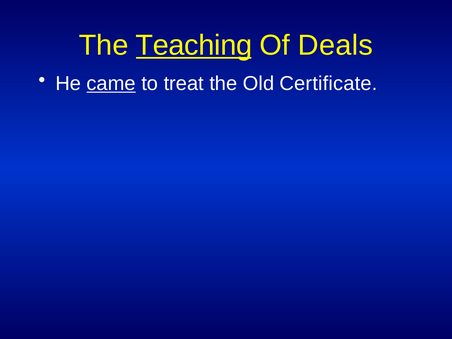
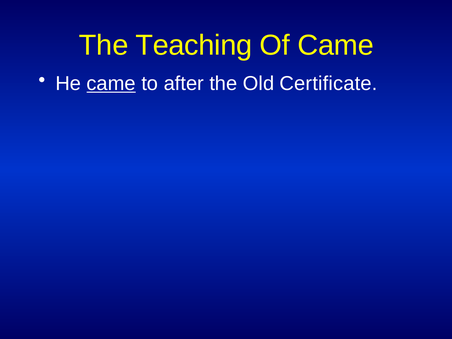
Teaching underline: present -> none
Of Deals: Deals -> Came
treat: treat -> after
